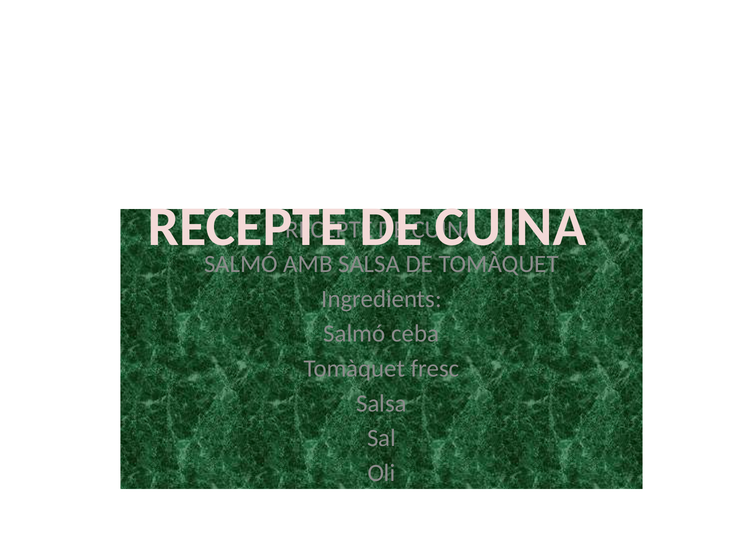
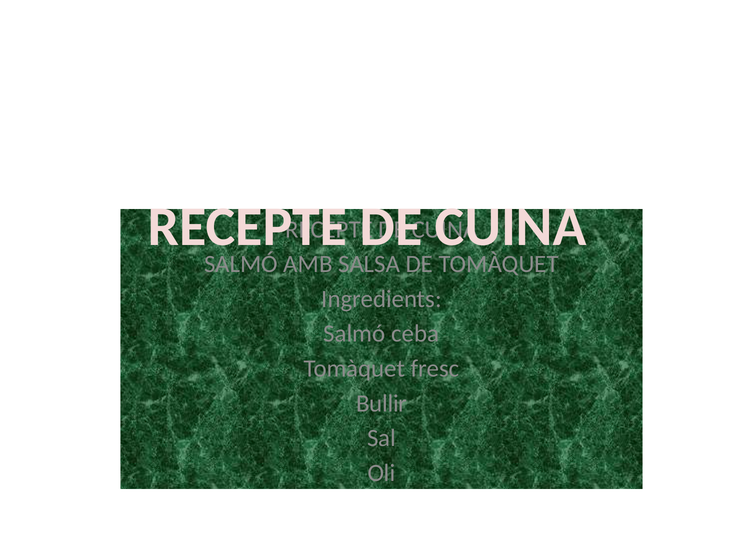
Salsa at (381, 404): Salsa -> Bullir
